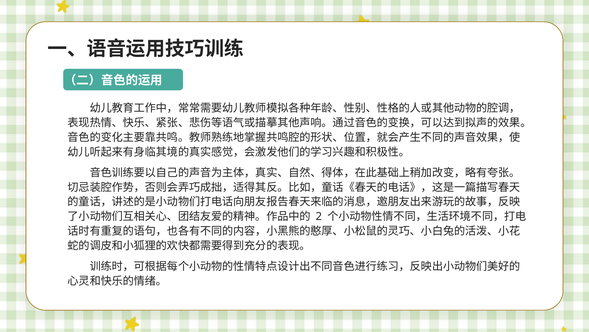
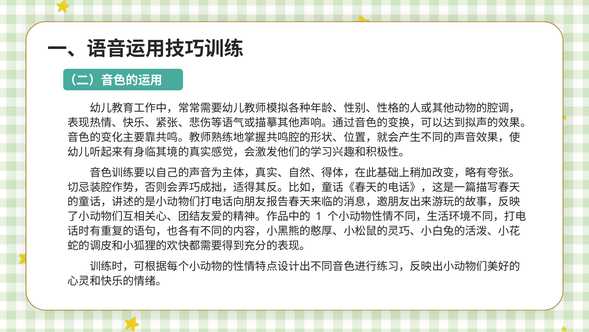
2: 2 -> 1
